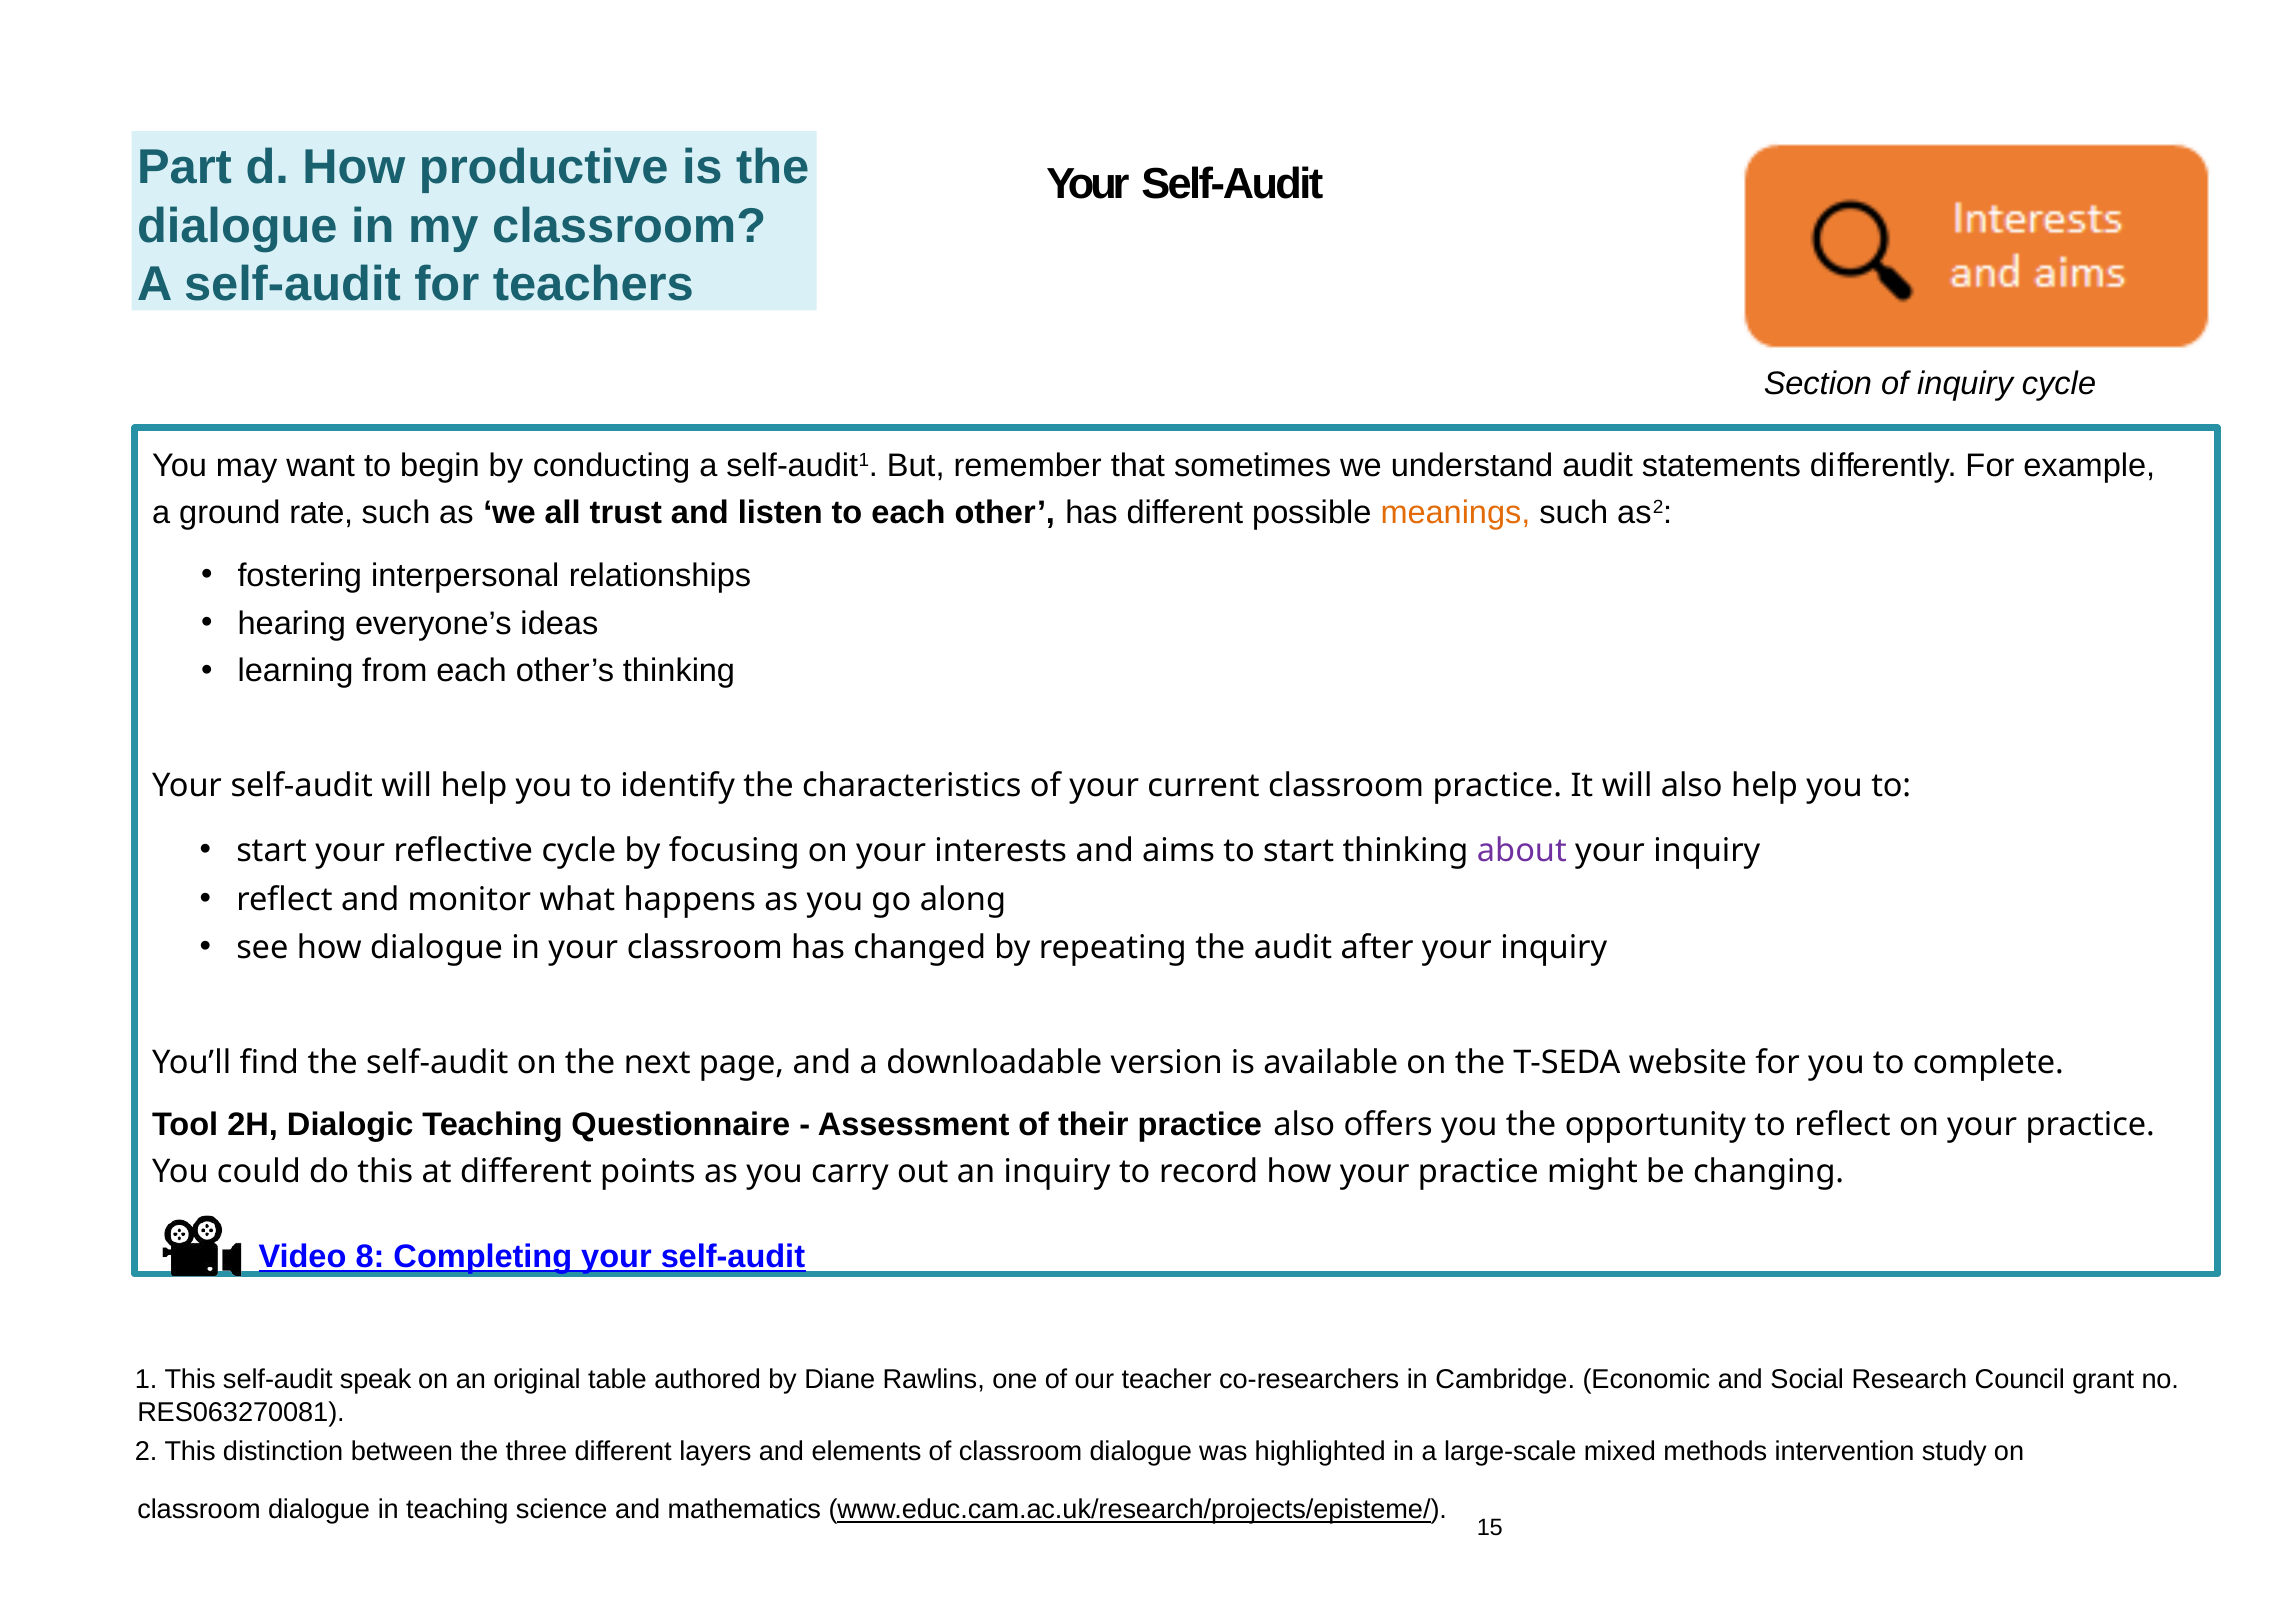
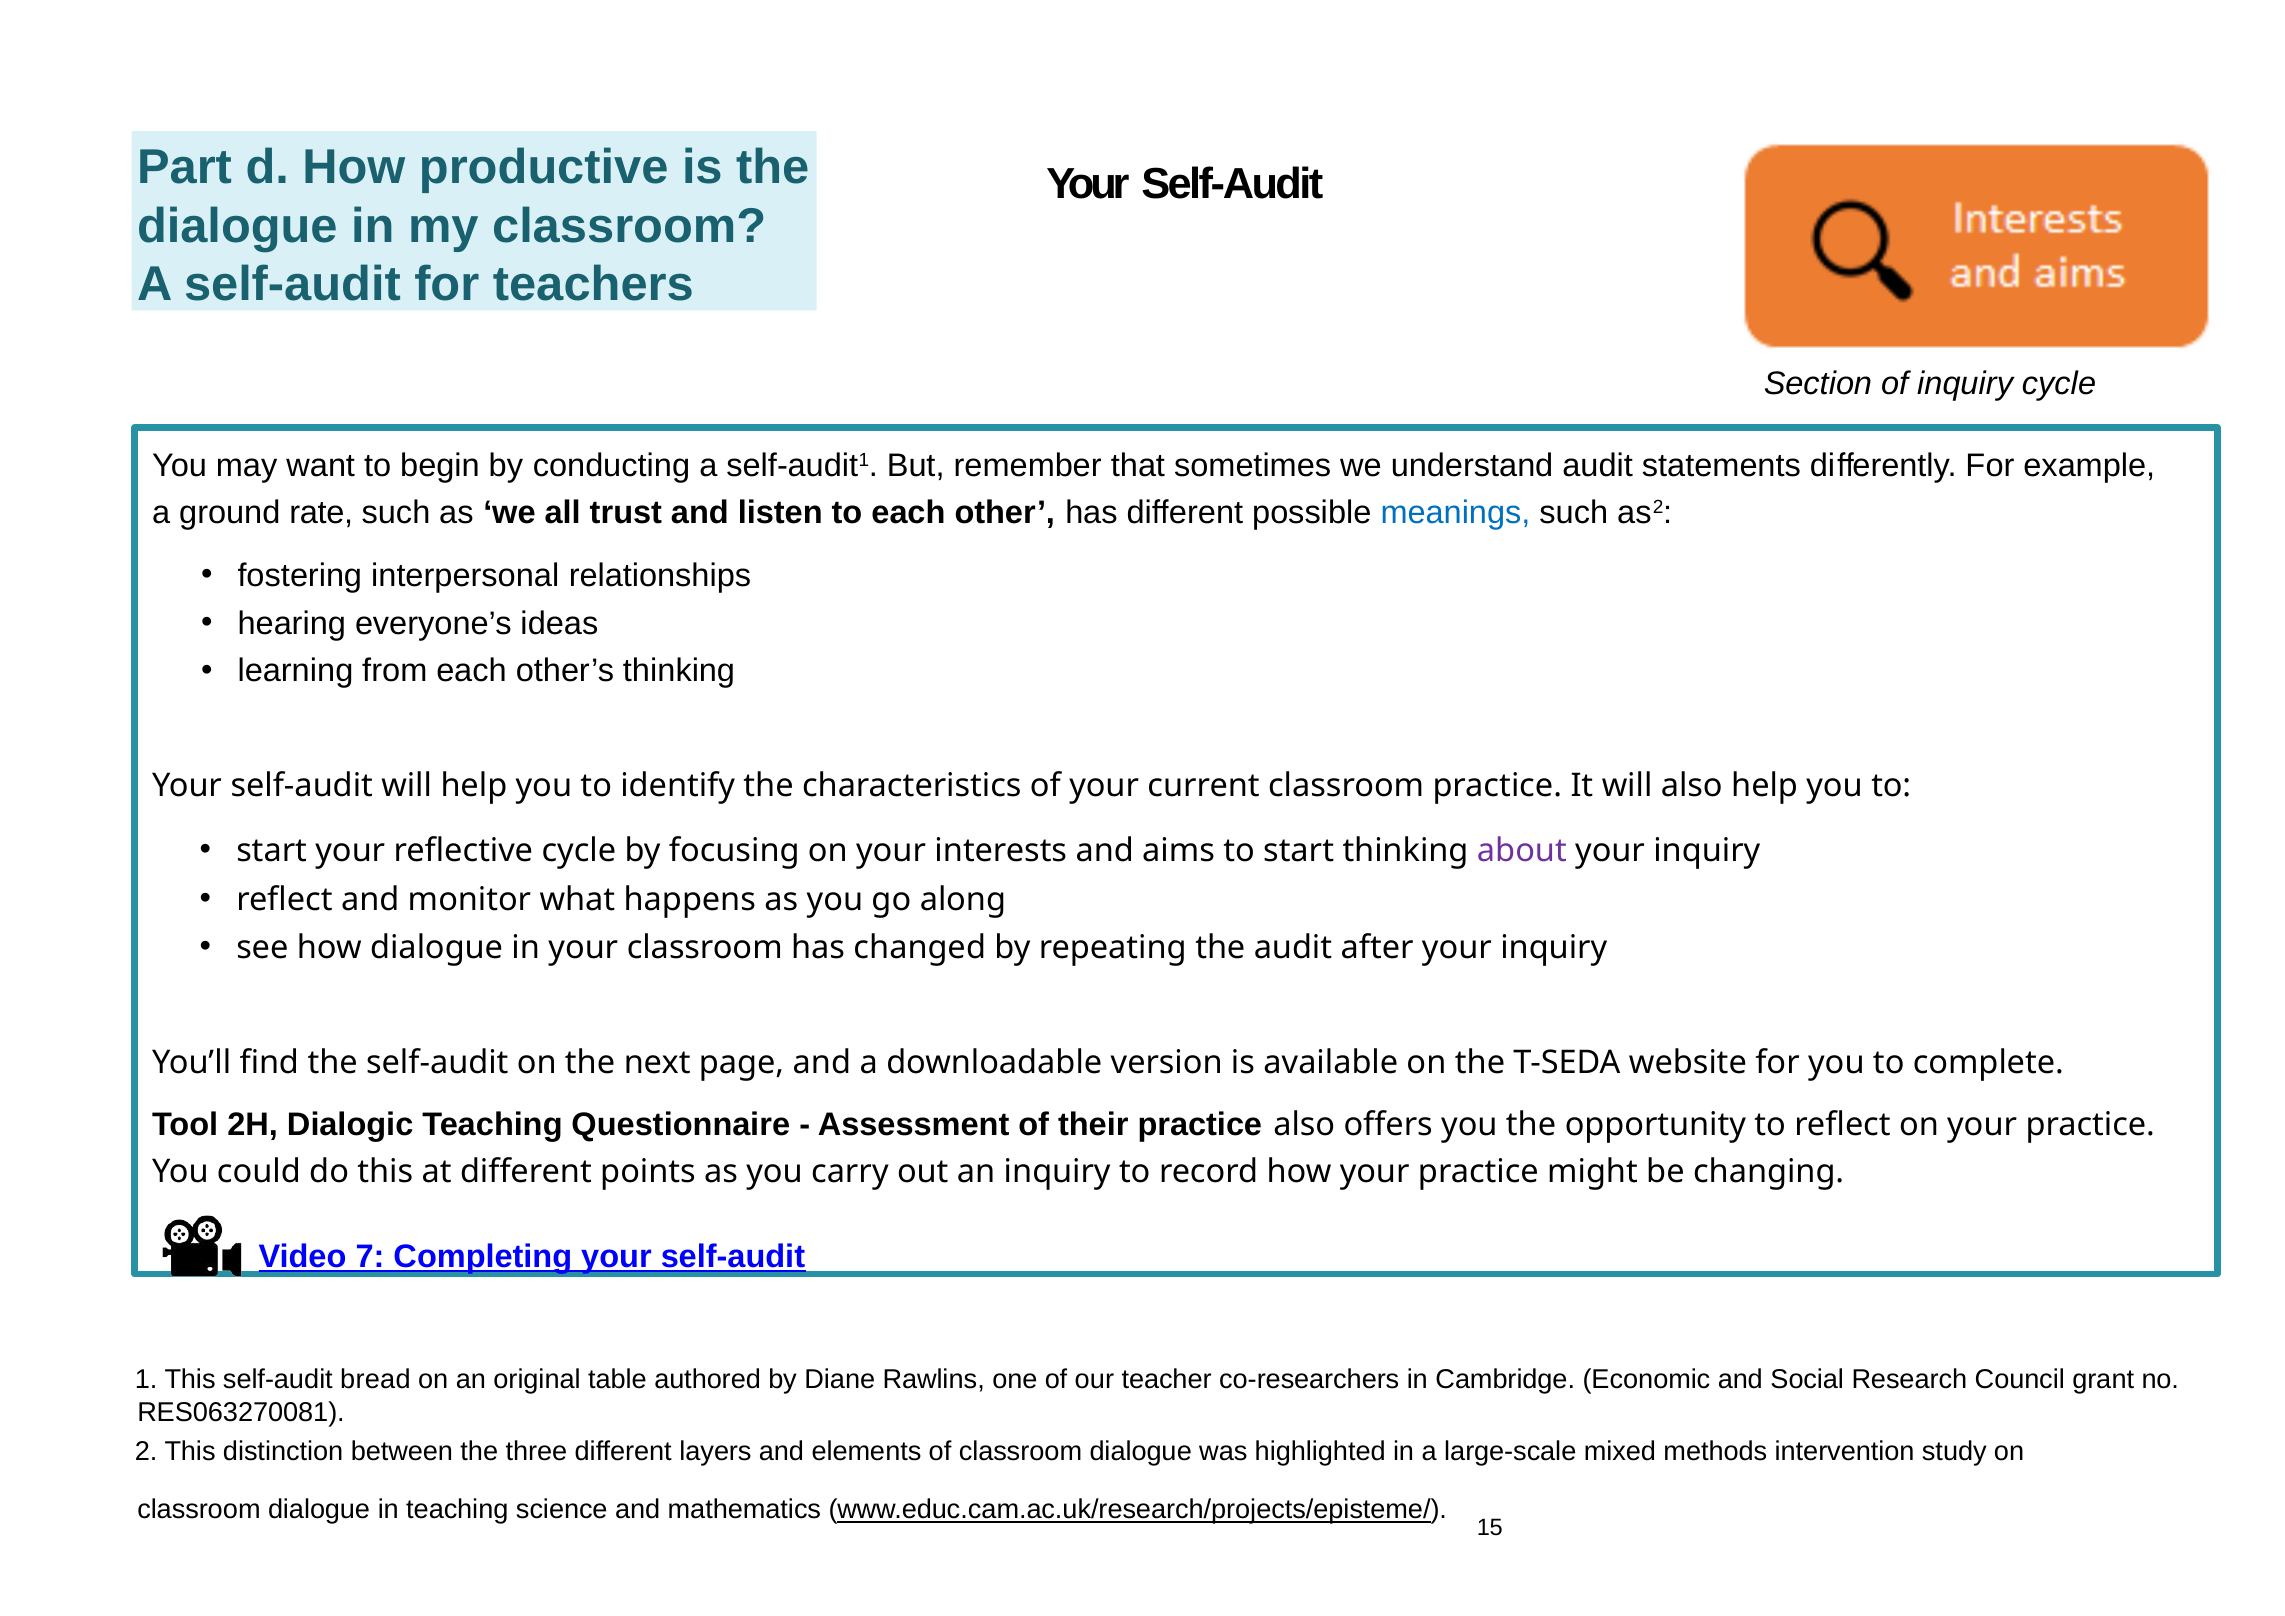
meanings colour: orange -> blue
8: 8 -> 7
speak: speak -> bread
